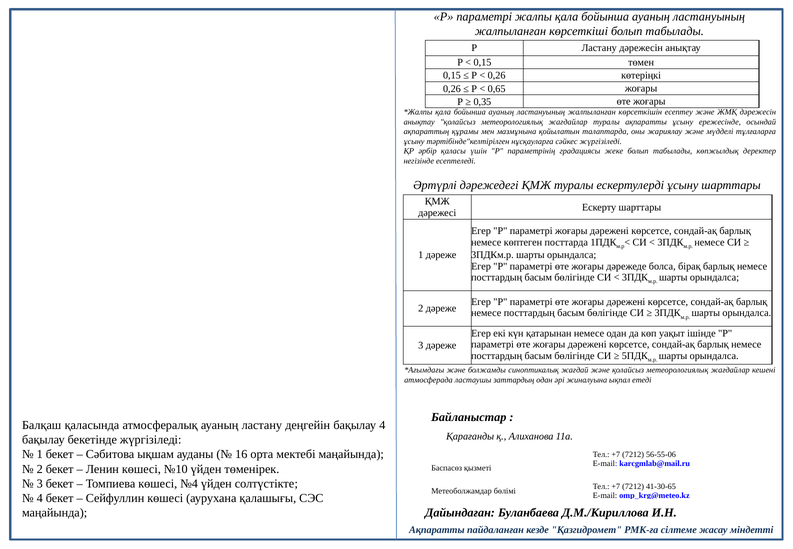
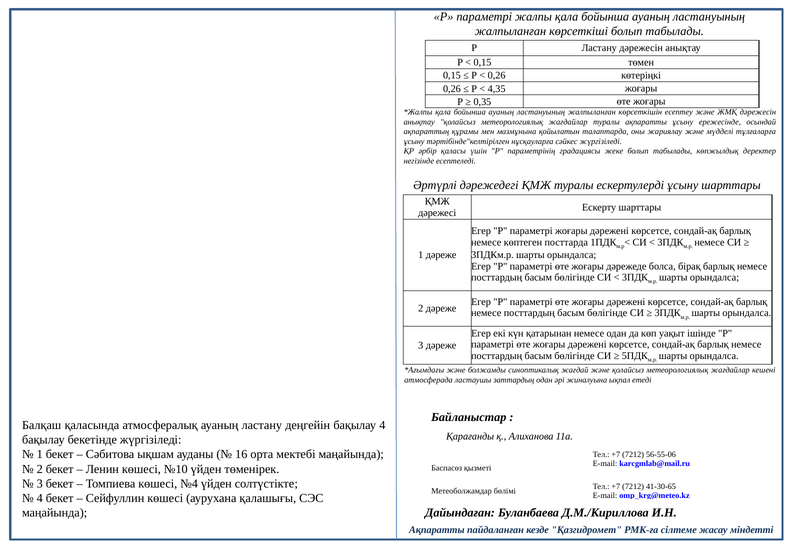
0,65: 0,65 -> 4,35
